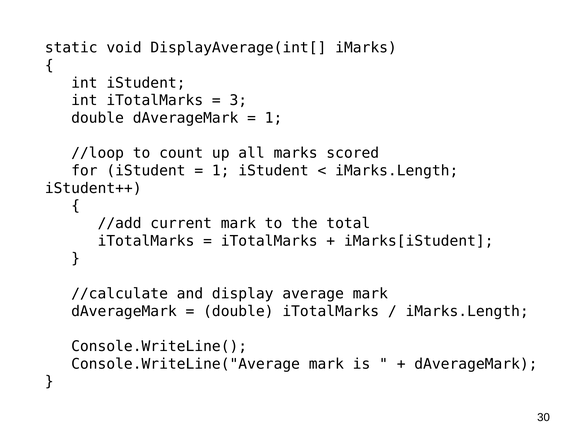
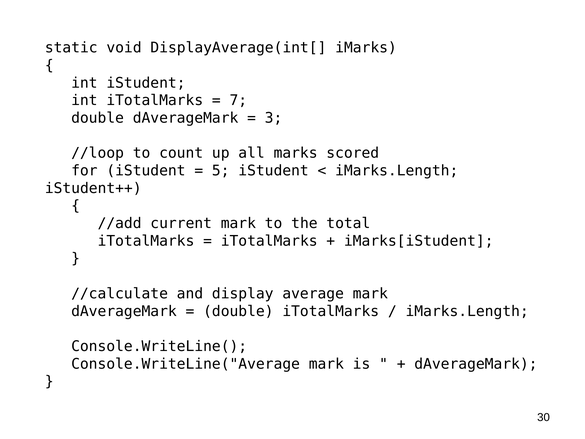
3: 3 -> 7
1 at (274, 118): 1 -> 3
1 at (221, 171): 1 -> 5
